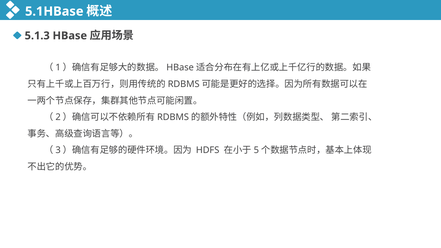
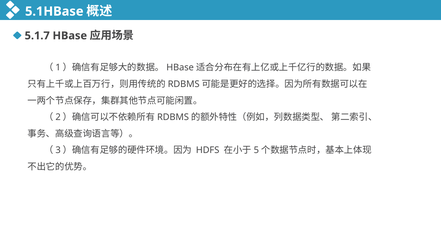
5.1.3: 5.1.3 -> 5.1.7
